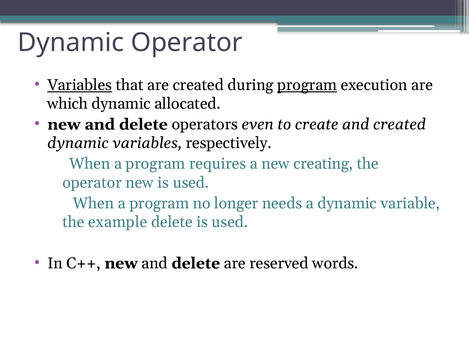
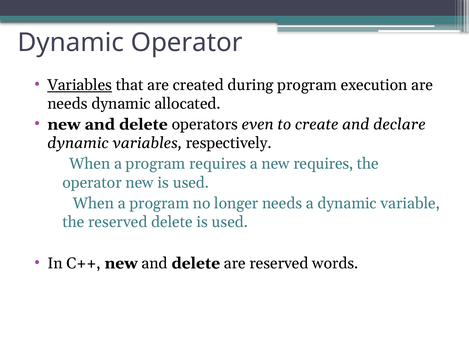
program at (307, 85) underline: present -> none
which at (68, 104): which -> needs
and created: created -> declare
new creating: creating -> requires
the example: example -> reserved
